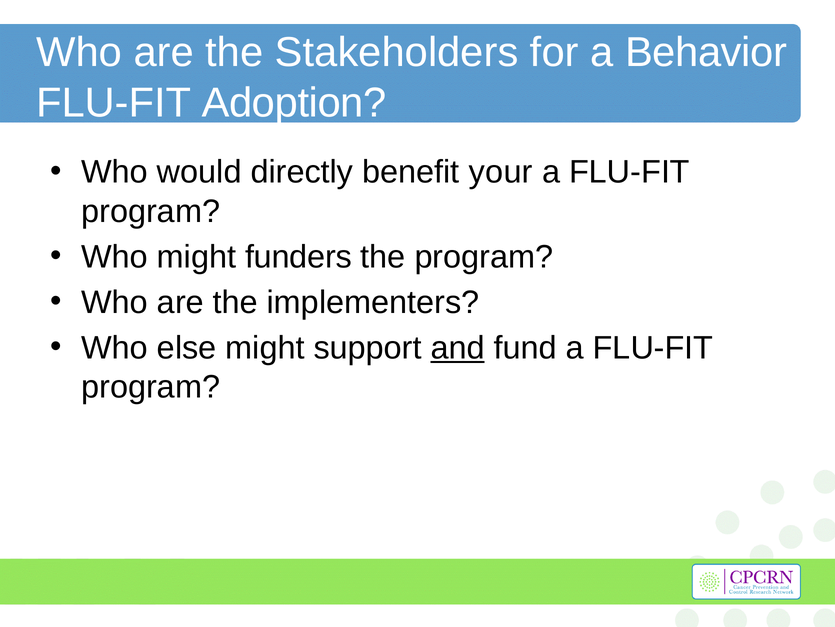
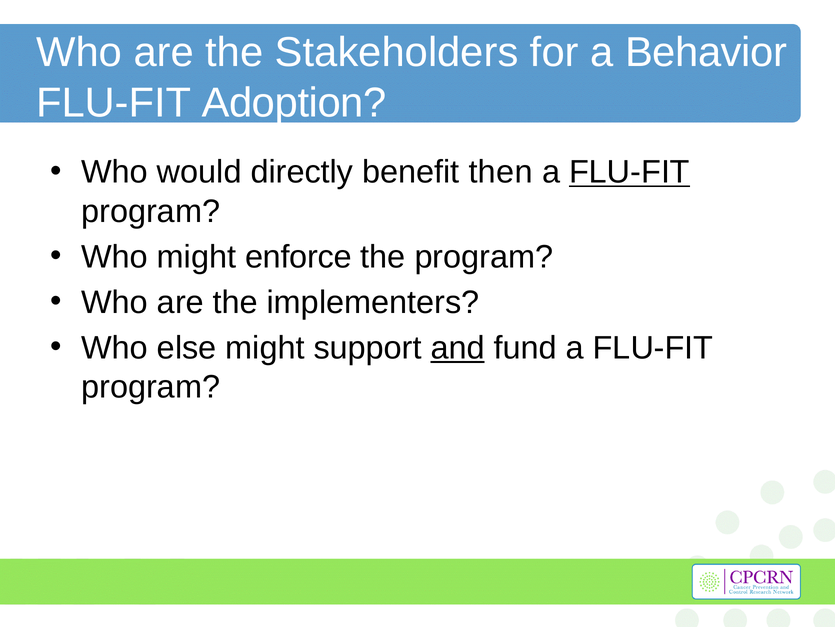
your: your -> then
FLU-FIT at (629, 172) underline: none -> present
funders: funders -> enforce
